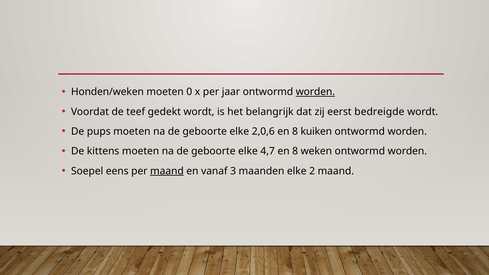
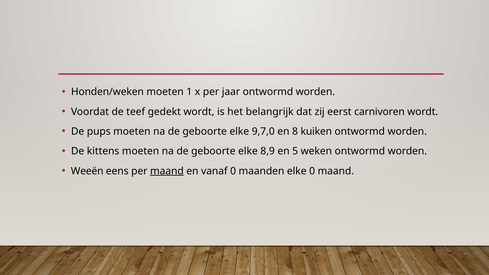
0: 0 -> 1
worden at (315, 92) underline: present -> none
bedreigde: bedreigde -> carnivoren
2,0,6: 2,0,6 -> 9,7,0
4,7: 4,7 -> 8,9
8 at (295, 151): 8 -> 5
Soepel: Soepel -> Weeën
vanaf 3: 3 -> 0
elke 2: 2 -> 0
